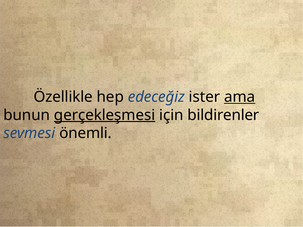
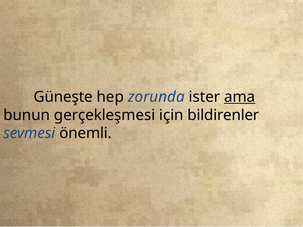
Özellikle: Özellikle -> Güneşte
edeceğiz: edeceğiz -> zorunda
gerçekleşmesi underline: present -> none
